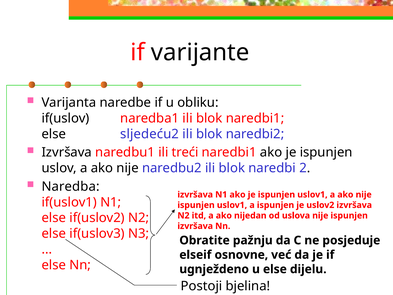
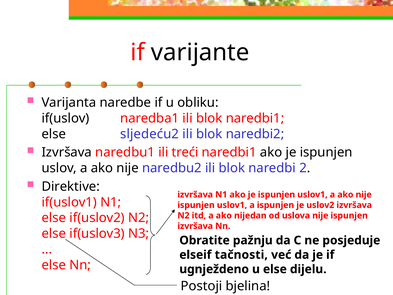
Naredba: Naredba -> Direktive
osnovne: osnovne -> tačnosti
